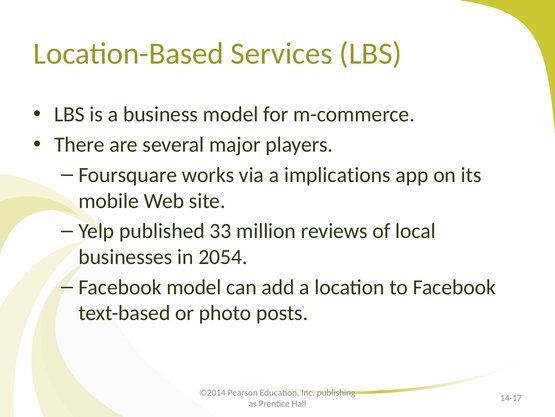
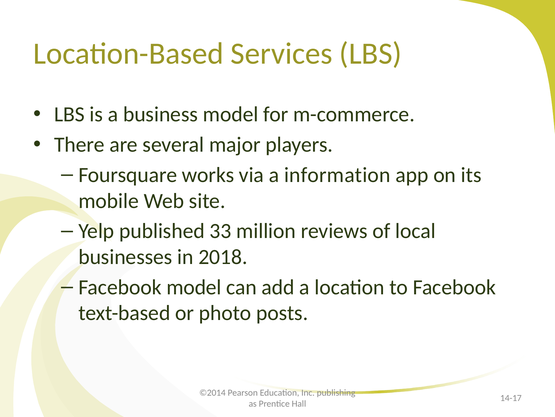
implications: implications -> information
2054: 2054 -> 2018
